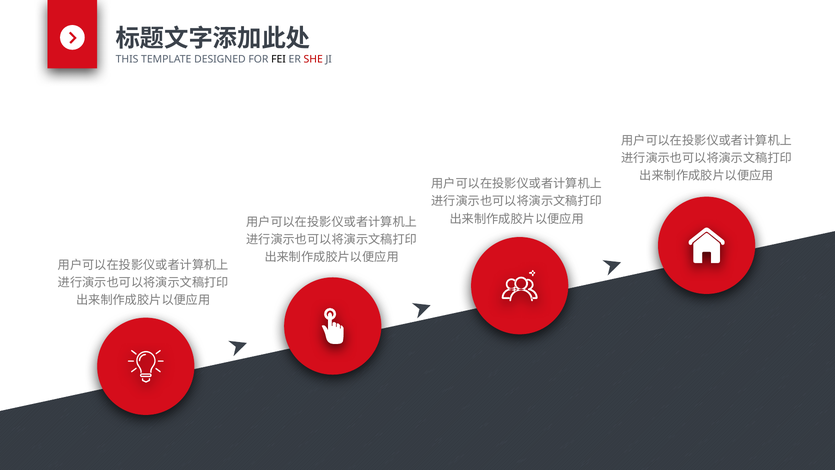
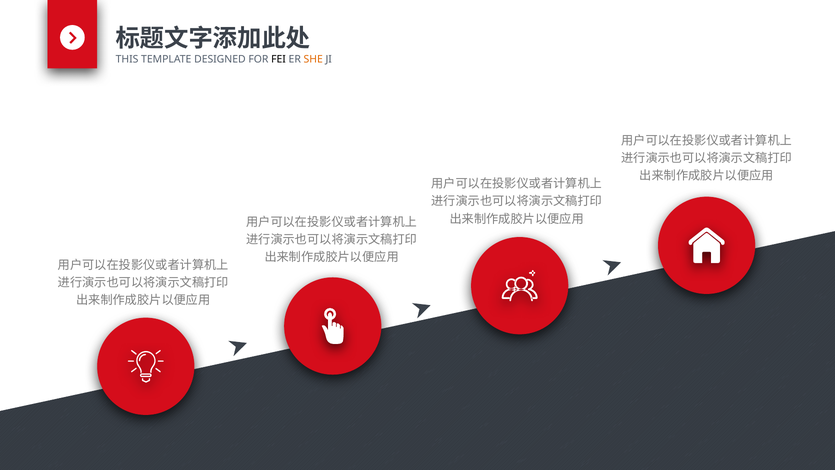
SHE colour: red -> orange
